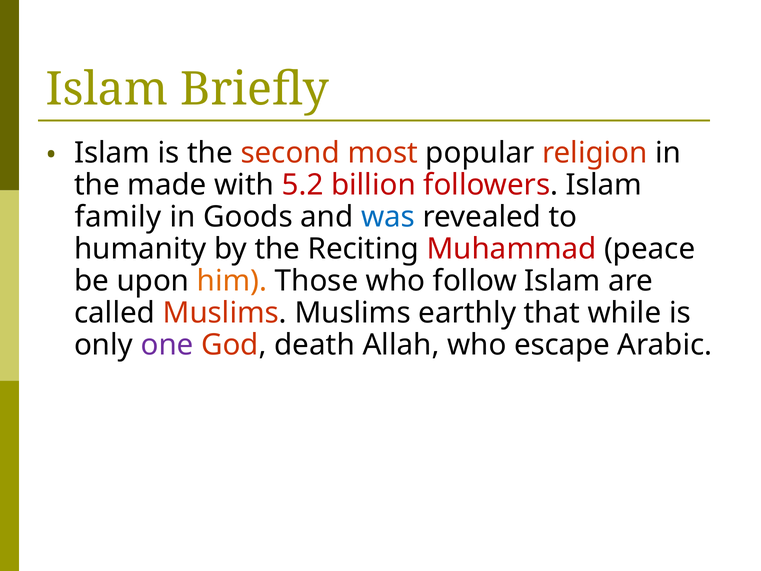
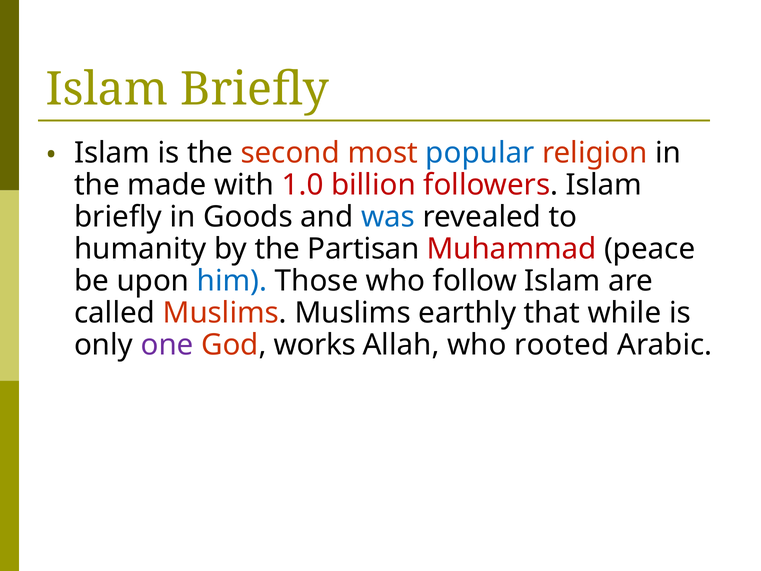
popular colour: black -> blue
5.2: 5.2 -> 1.0
family at (118, 217): family -> briefly
Reciting: Reciting -> Partisan
him colour: orange -> blue
death: death -> works
escape: escape -> rooted
